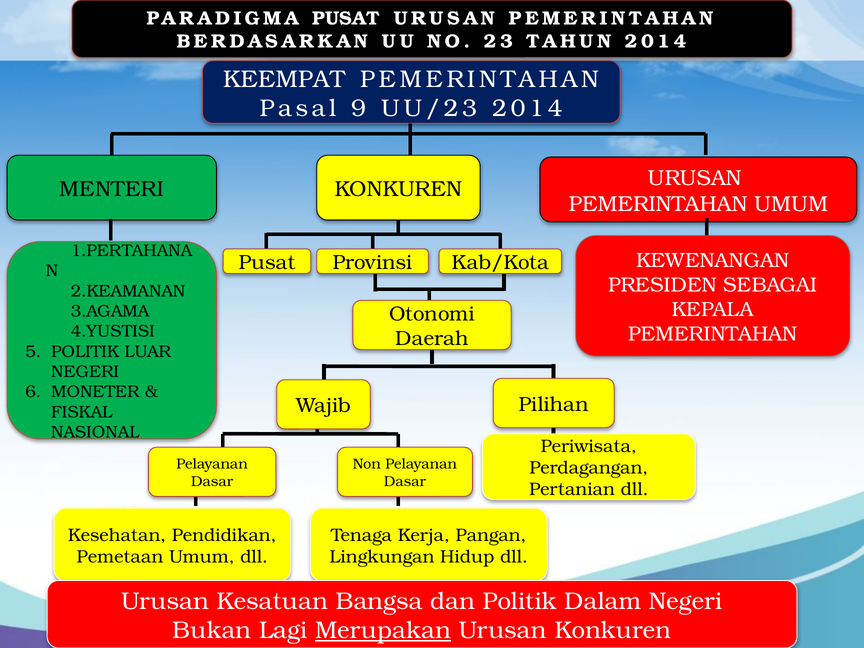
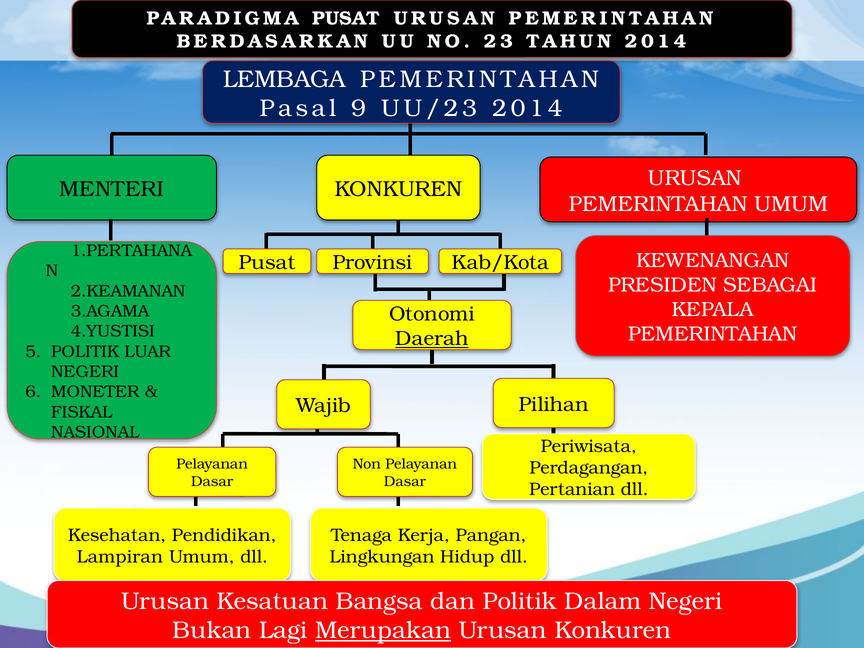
KEEMPAT: KEEMPAT -> LEMBAGA
Daerah underline: none -> present
Pemetaan: Pemetaan -> Lampiran
